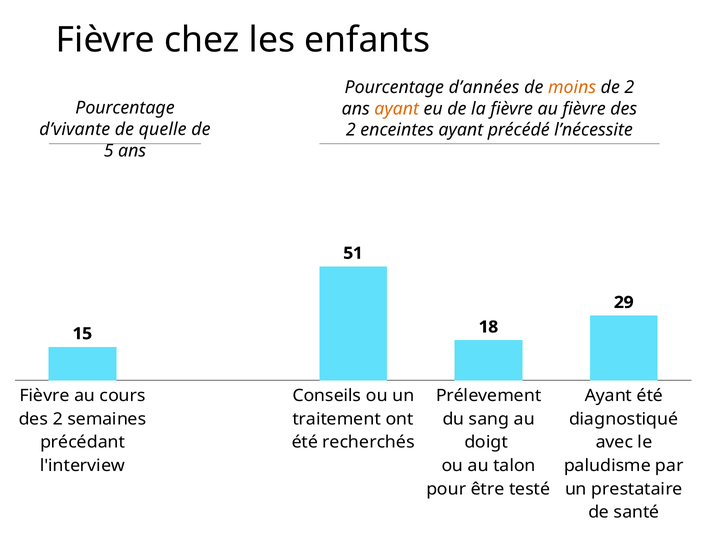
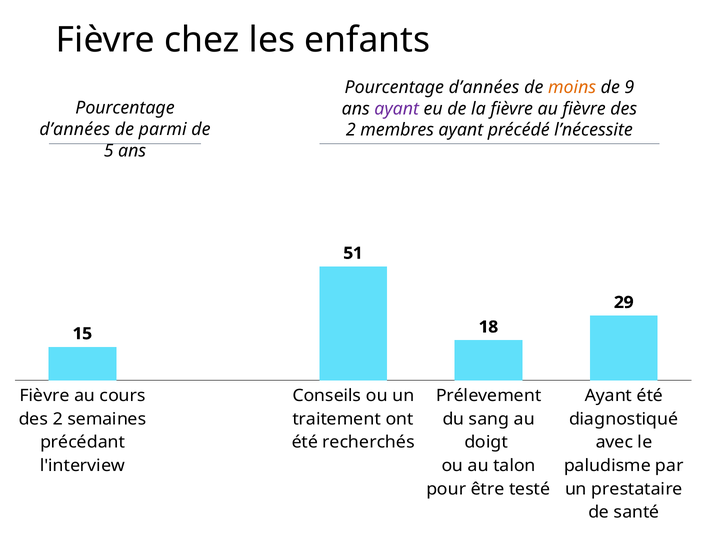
de 2: 2 -> 9
ayant at (397, 109) colour: orange -> purple
d’vivante at (75, 129): d’vivante -> d’années
quelle: quelle -> parmi
enceintes: enceintes -> membres
